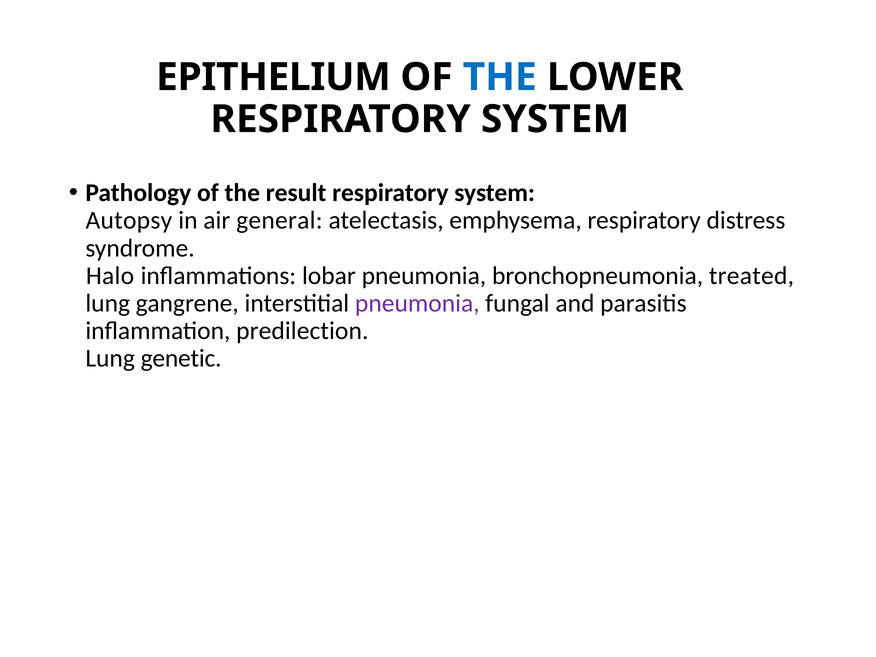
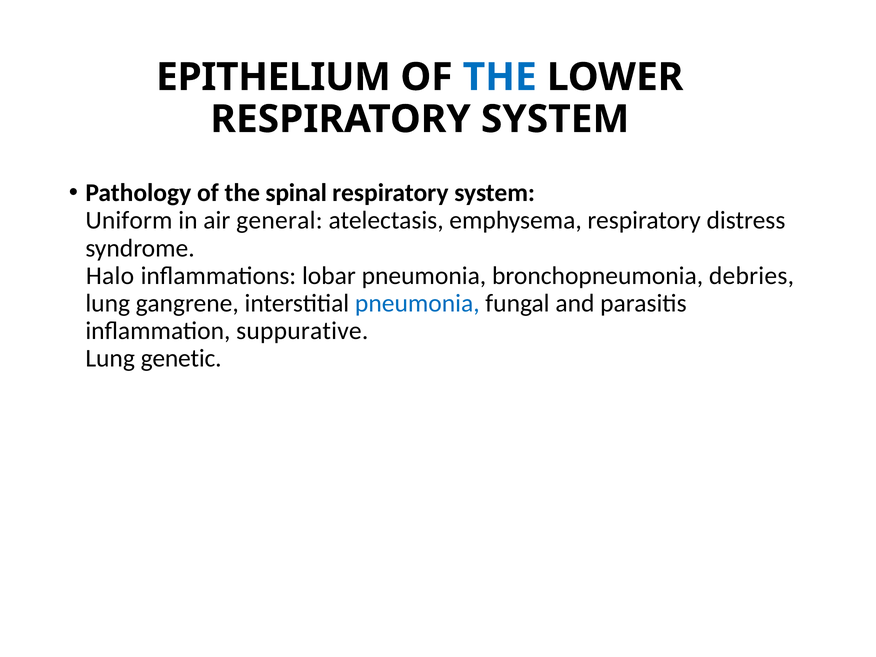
result: result -> spinal
Autopsy: Autopsy -> Uniform
treated: treated -> debries
pneumonia at (417, 303) colour: purple -> blue
predilection: predilection -> suppurative
